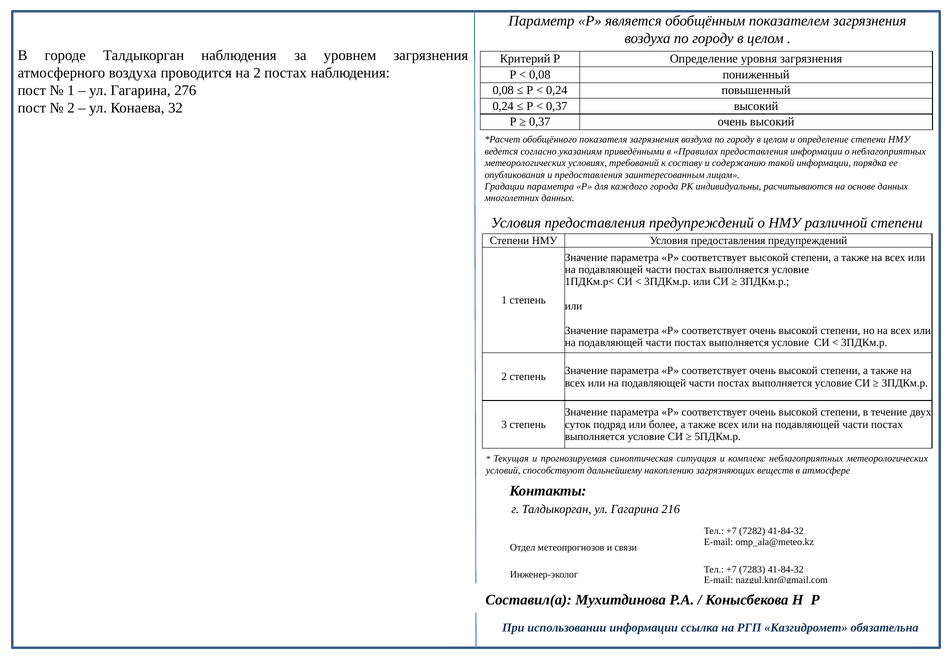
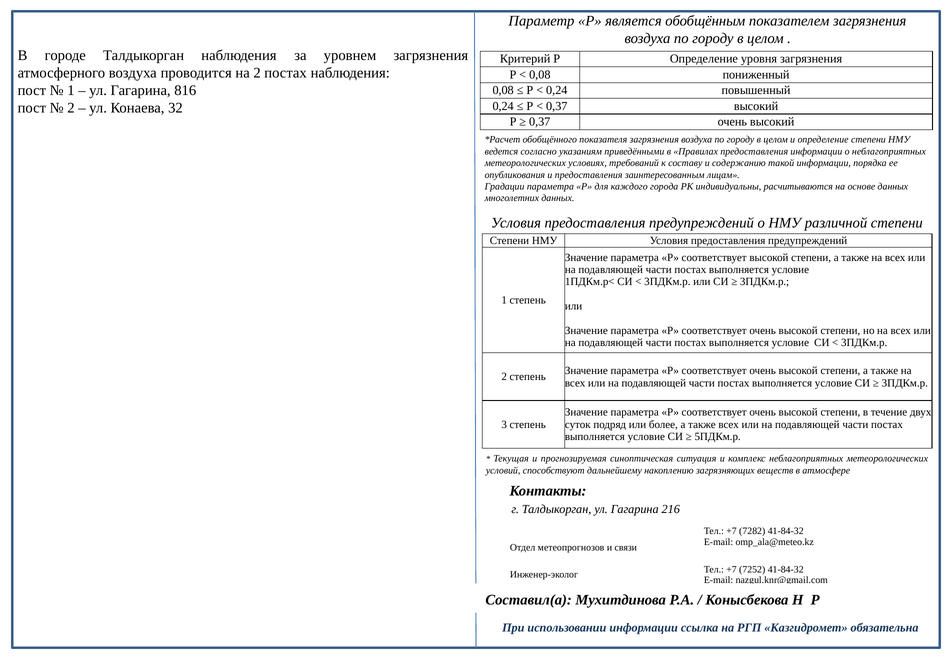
276: 276 -> 816
7283: 7283 -> 7252
